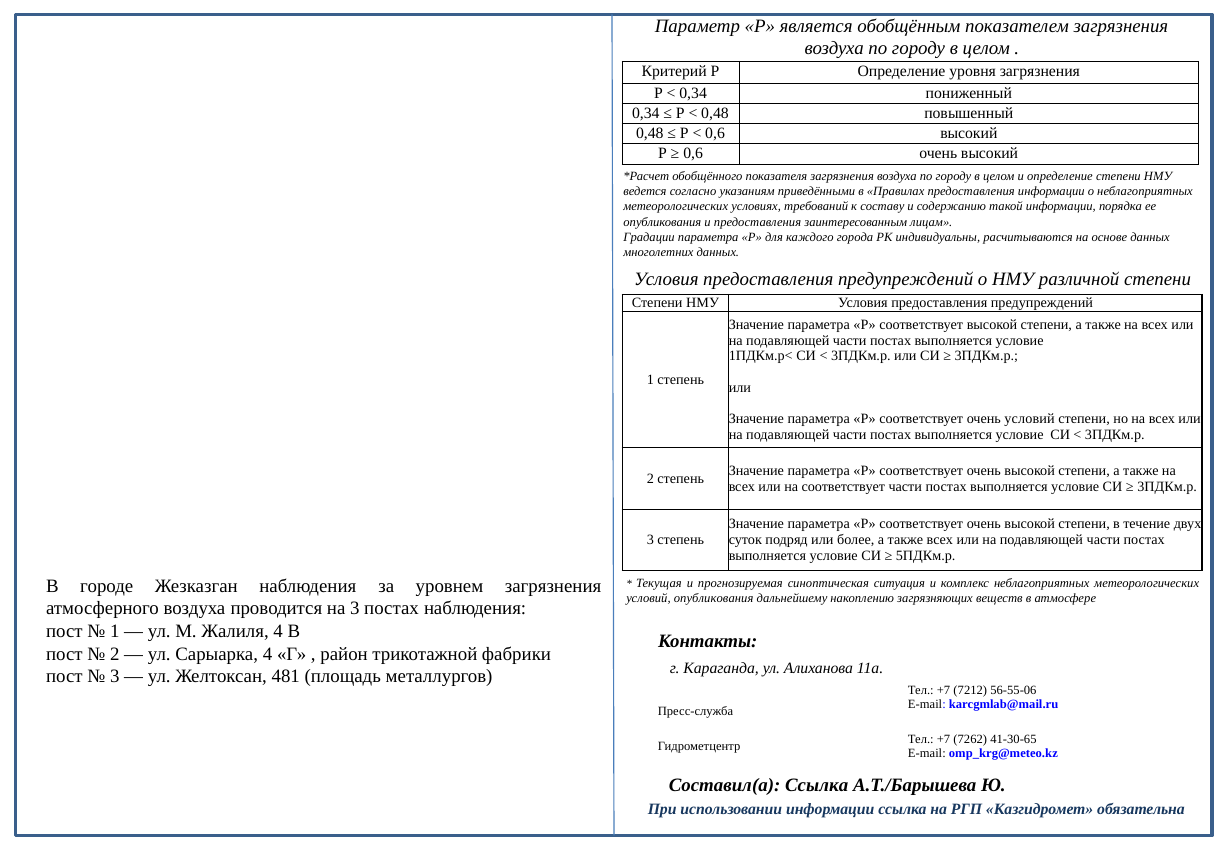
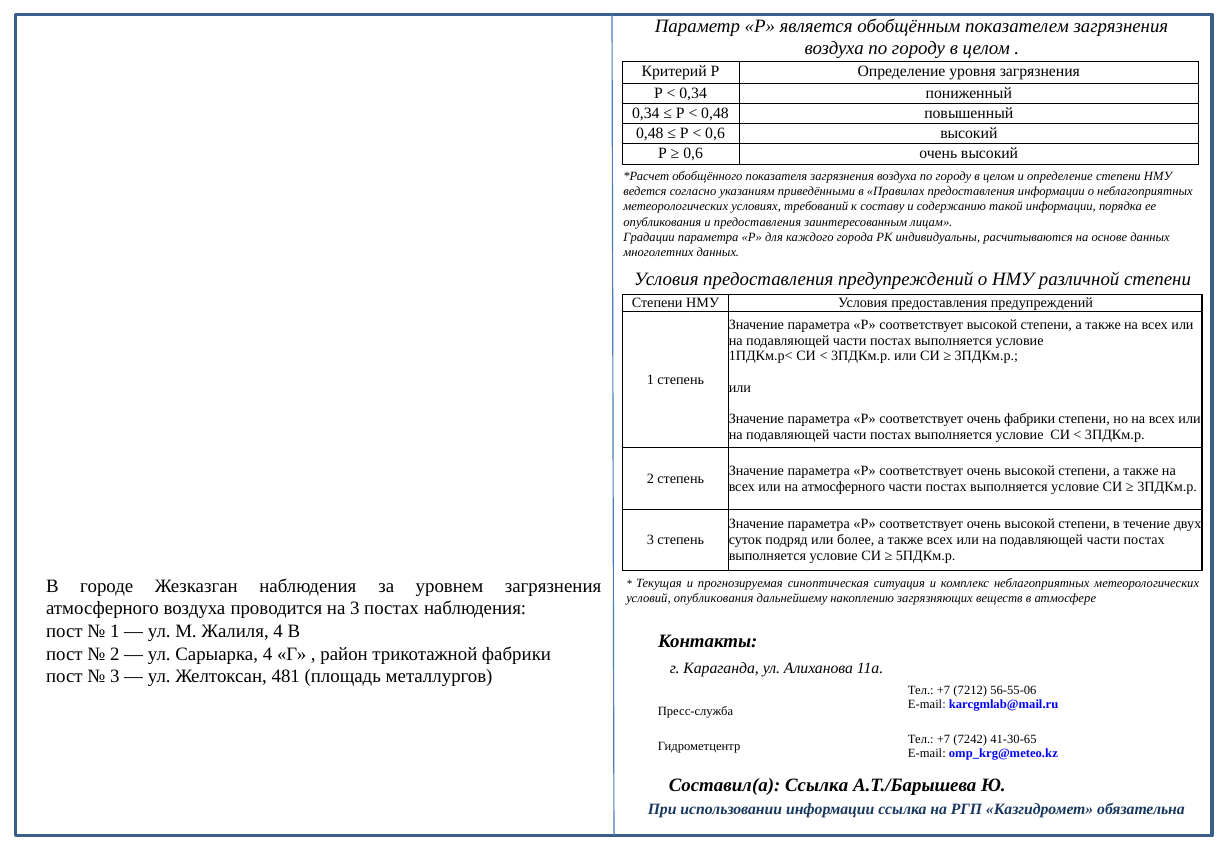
очень условий: условий -> фабрики
на соответствует: соответствует -> атмосферного
7262: 7262 -> 7242
